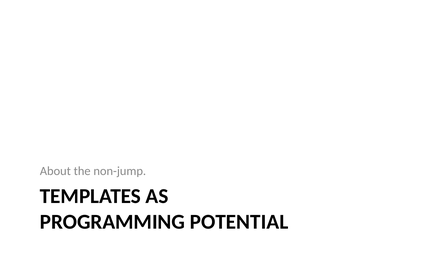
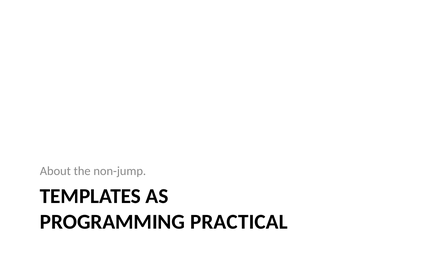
POTENTIAL: POTENTIAL -> PRACTICAL
